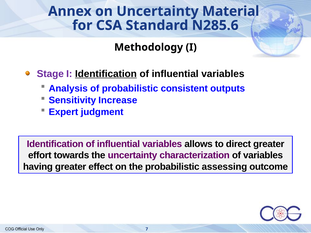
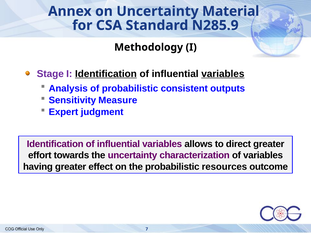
N285.6: N285.6 -> N285.9
variables at (223, 74) underline: none -> present
Increase: Increase -> Measure
assessing: assessing -> resources
